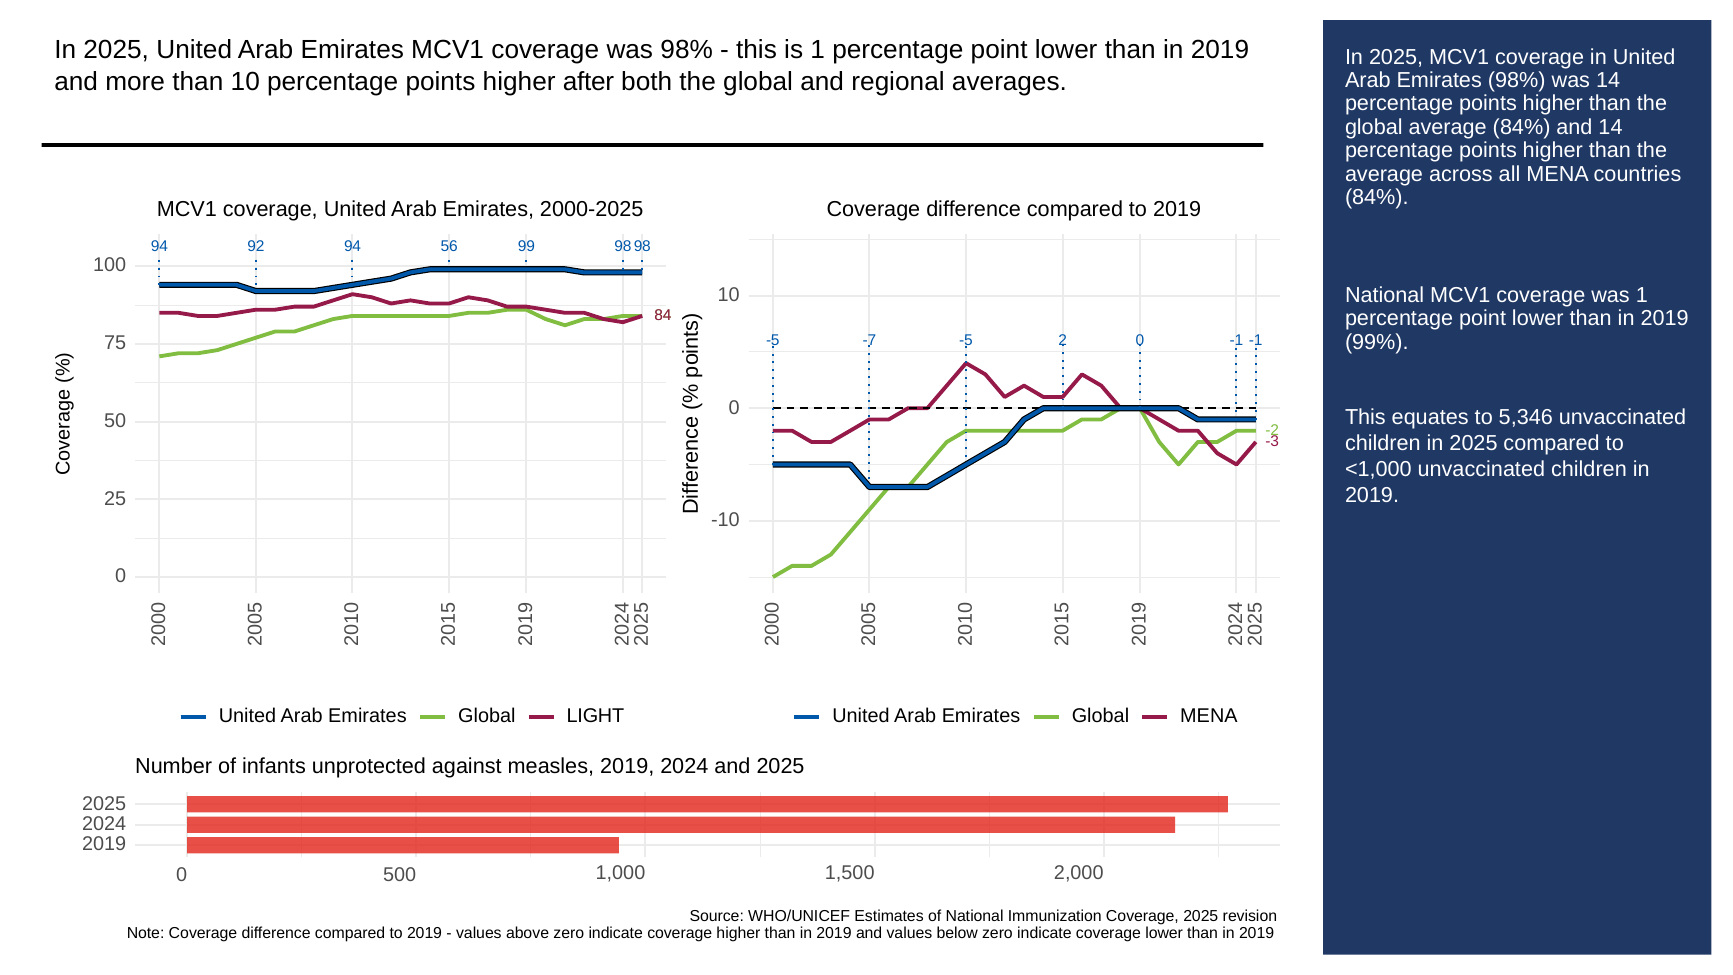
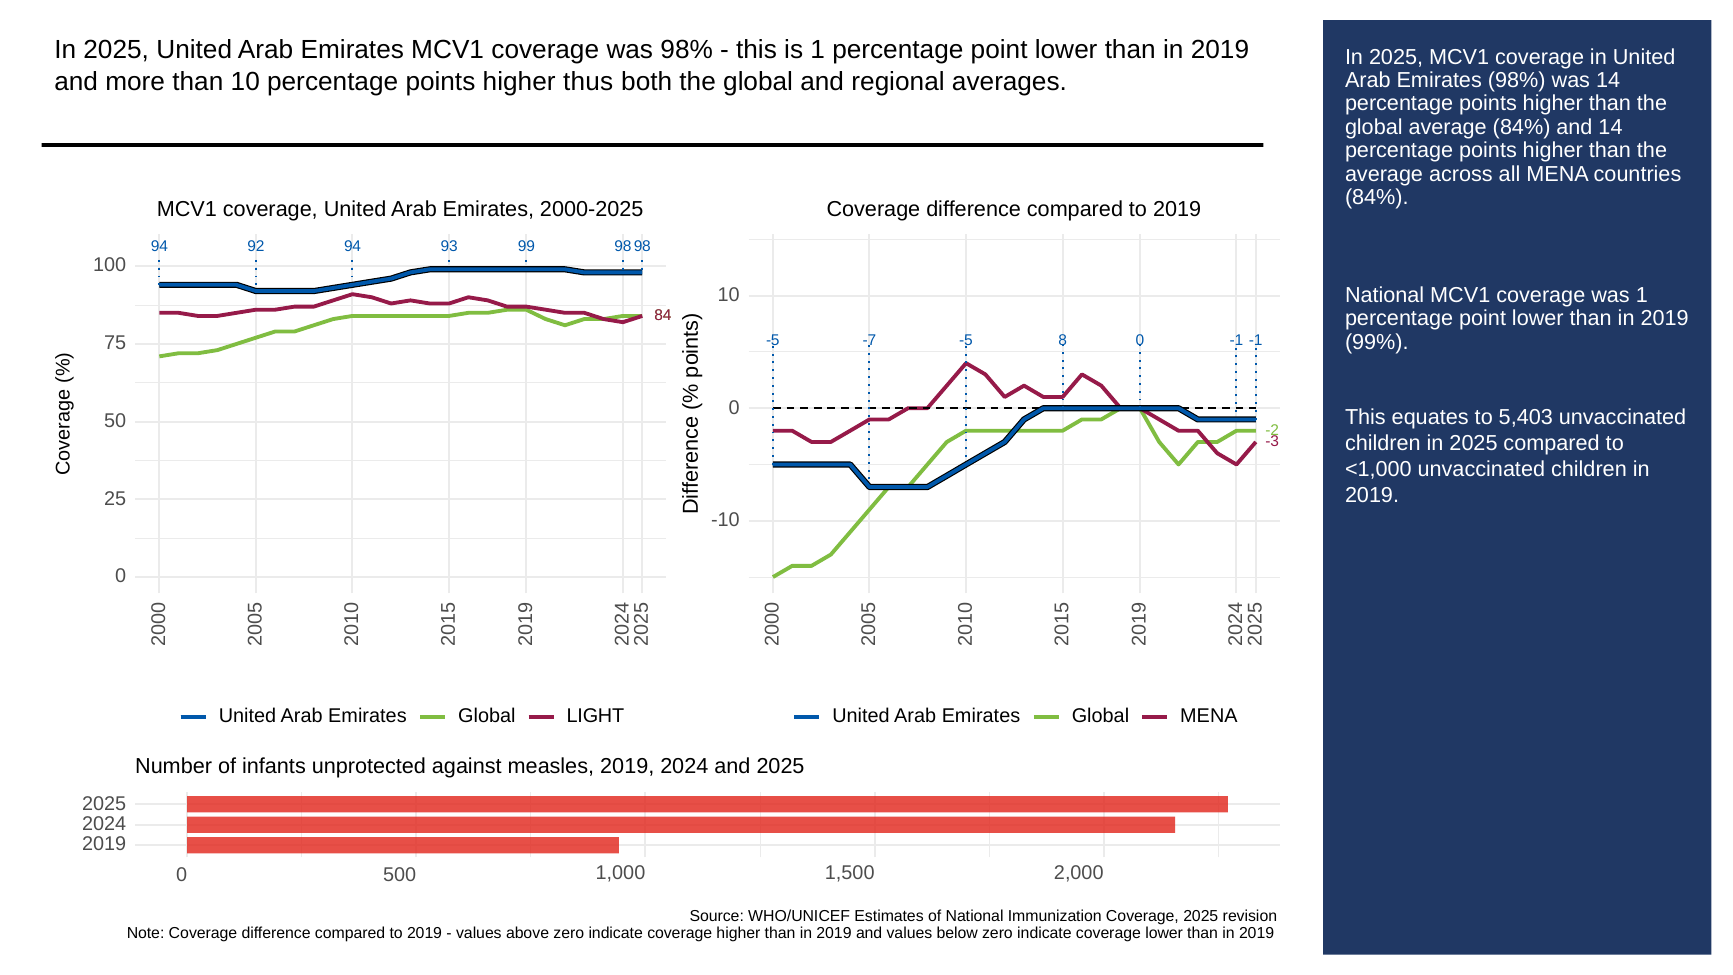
after: after -> thus
56: 56 -> 93
-5 2: 2 -> 8
5,346: 5,346 -> 5,403
